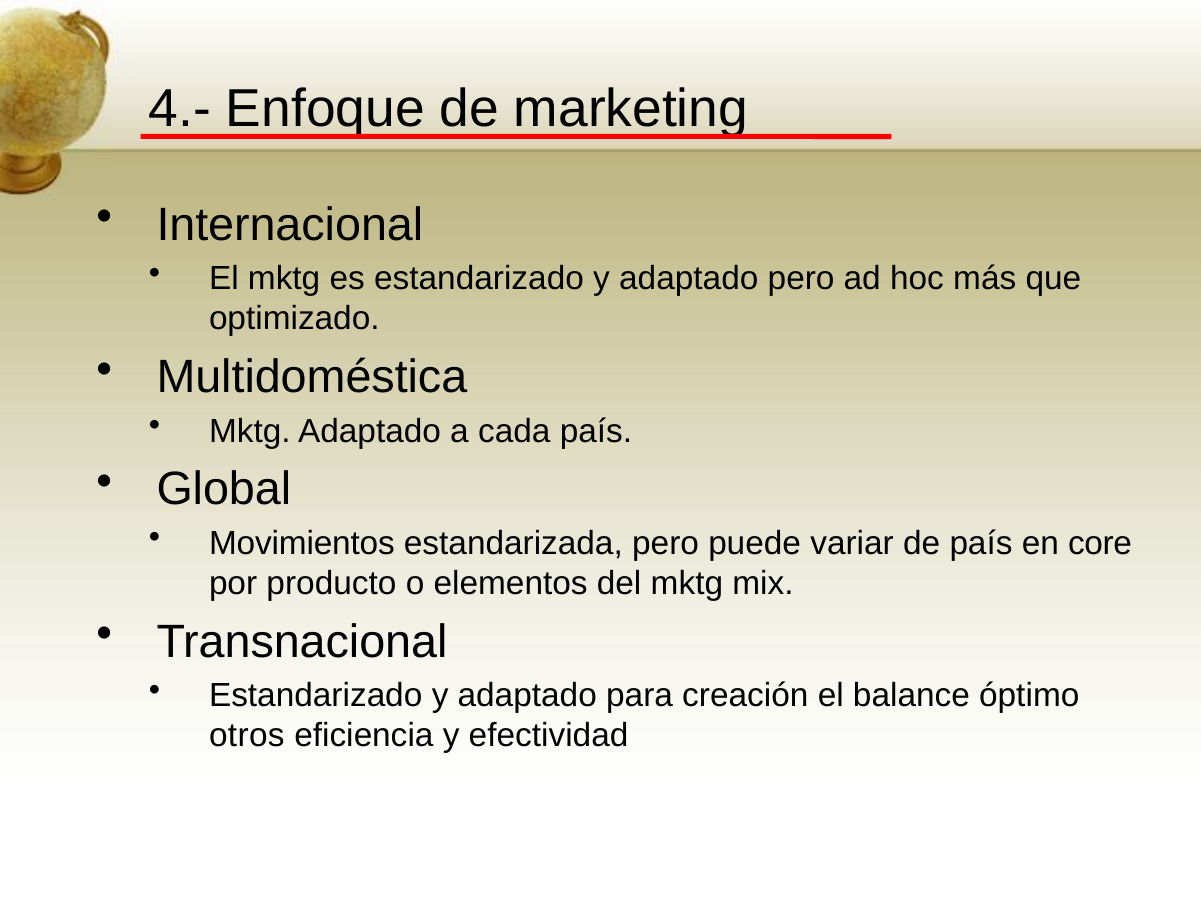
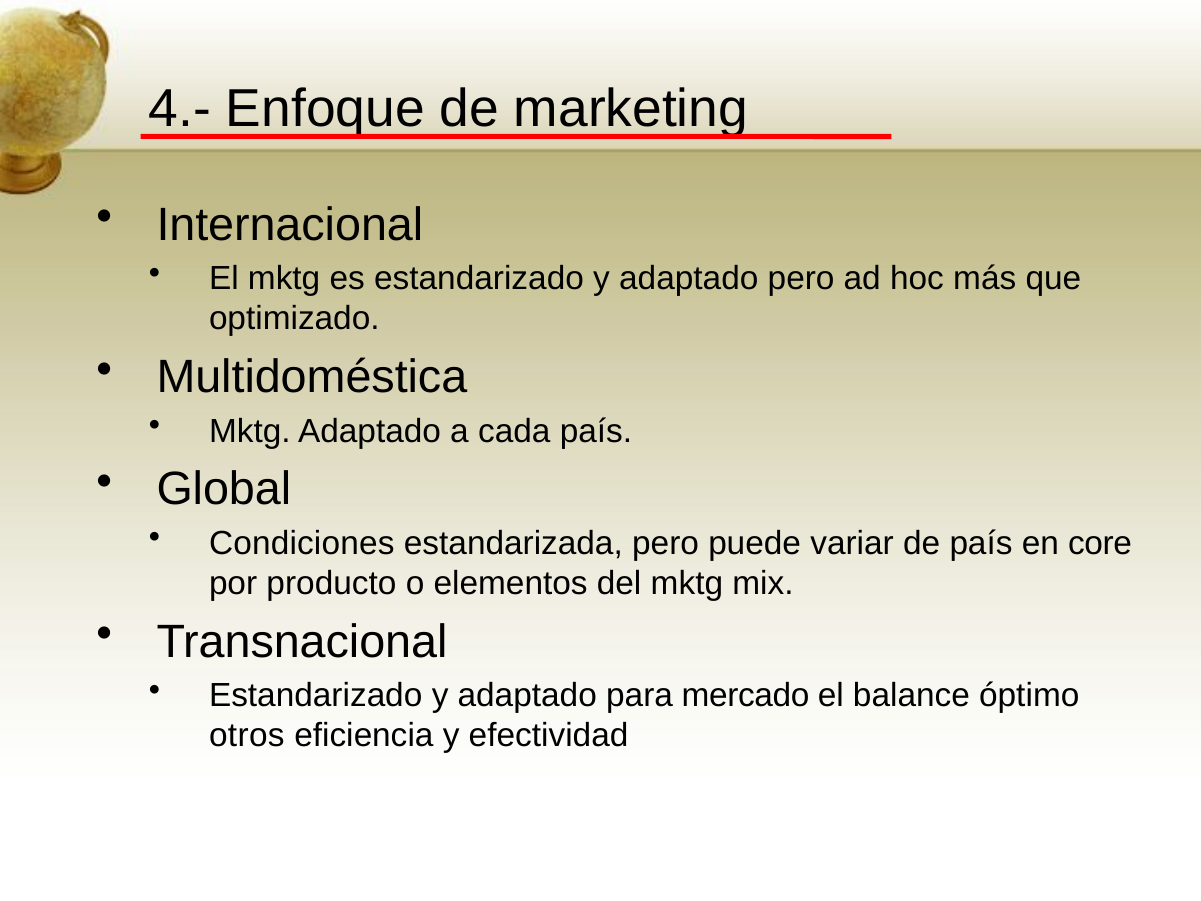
Movimientos: Movimientos -> Condiciones
creación: creación -> mercado
